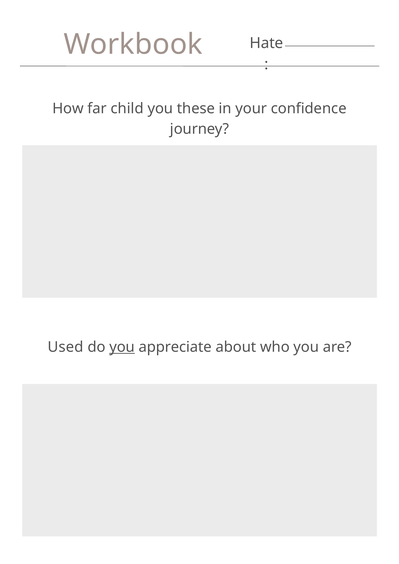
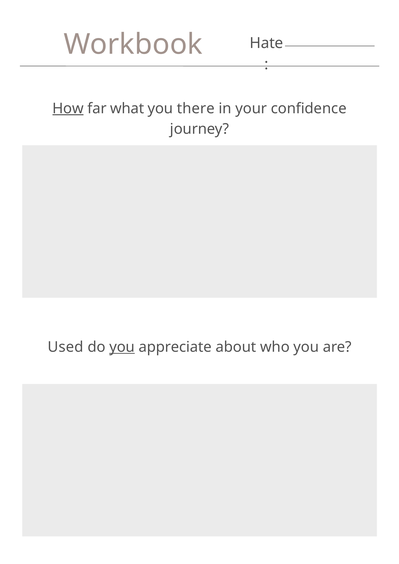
How underline: none -> present
child: child -> what
these: these -> there
